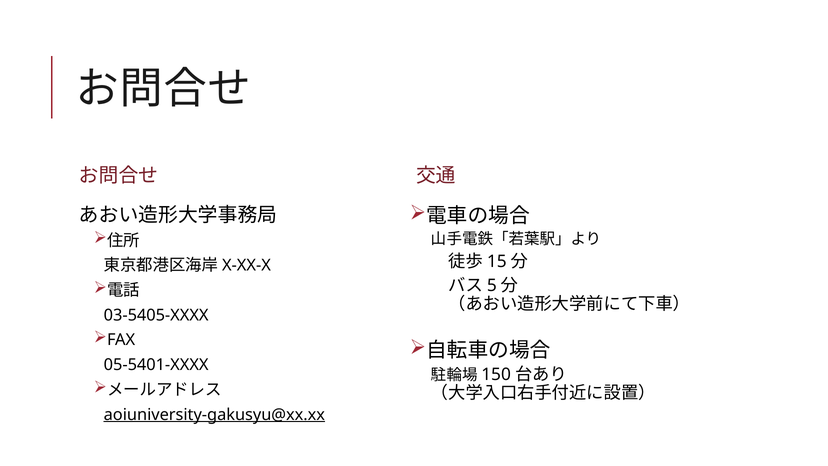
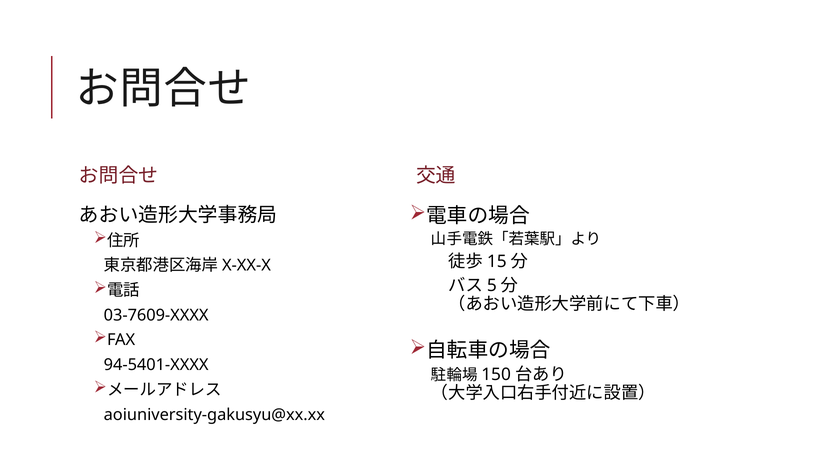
03-5405-XXXX: 03-5405-XXXX -> 03-7609-XXXX
05-5401-XXXX: 05-5401-XXXX -> 94-5401-XXXX
aoiuniversity-gakusyu@xx.xx underline: present -> none
